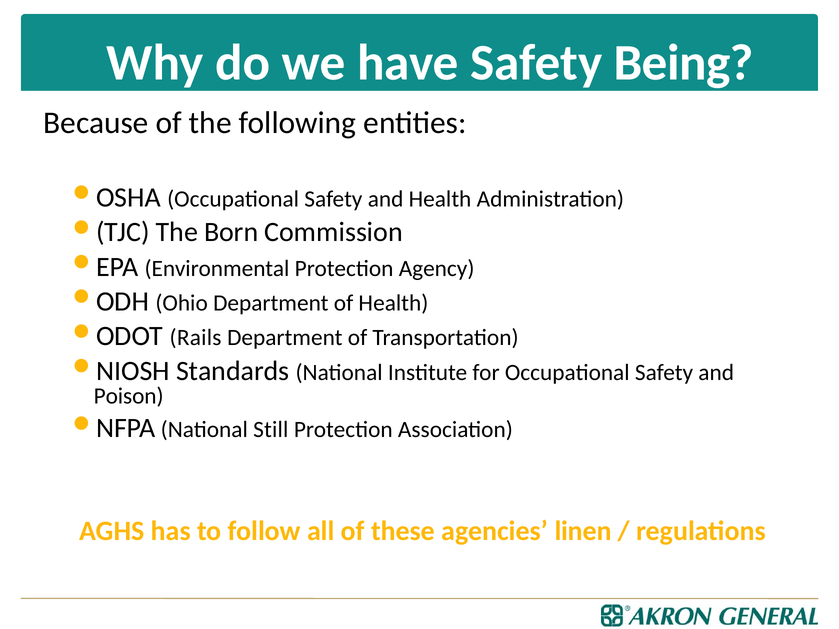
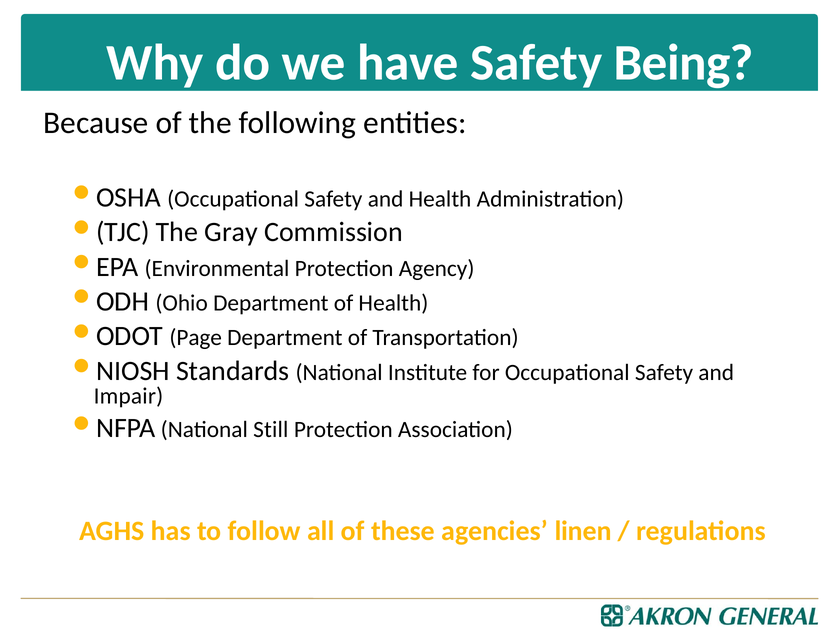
Born: Born -> Gray
Rails: Rails -> Page
Poison: Poison -> Impair
